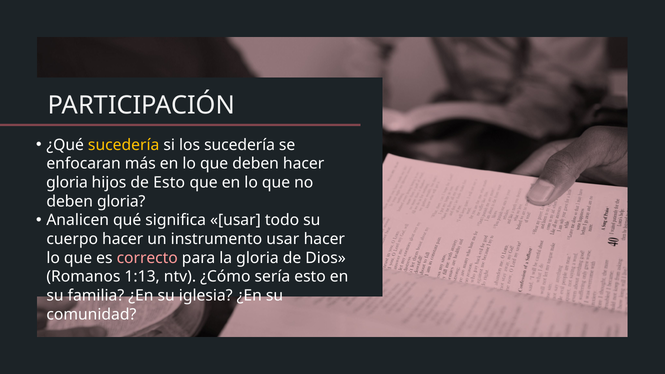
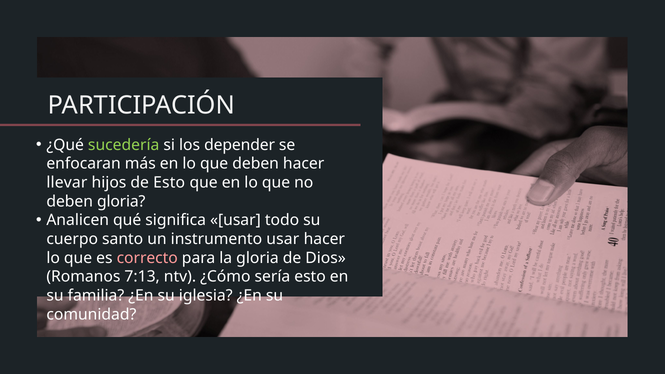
sucedería at (124, 145) colour: yellow -> light green
los sucedería: sucedería -> depender
gloria at (67, 183): gloria -> llevar
cuerpo hacer: hacer -> santo
1:13: 1:13 -> 7:13
